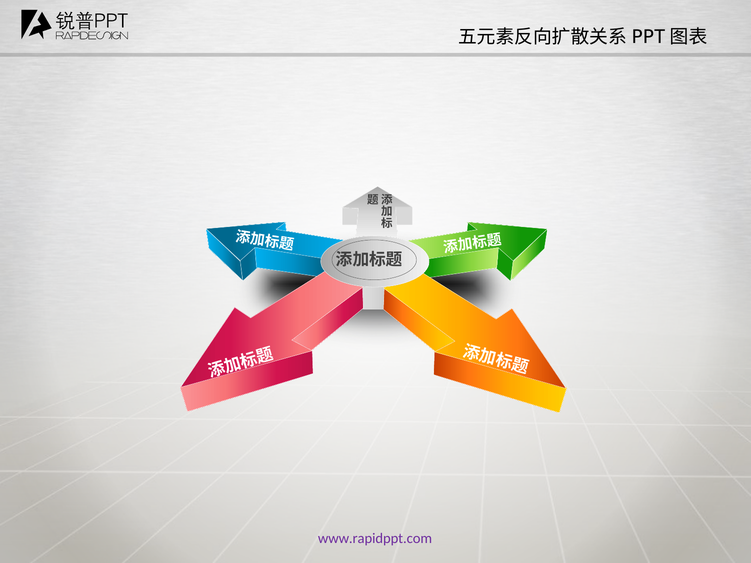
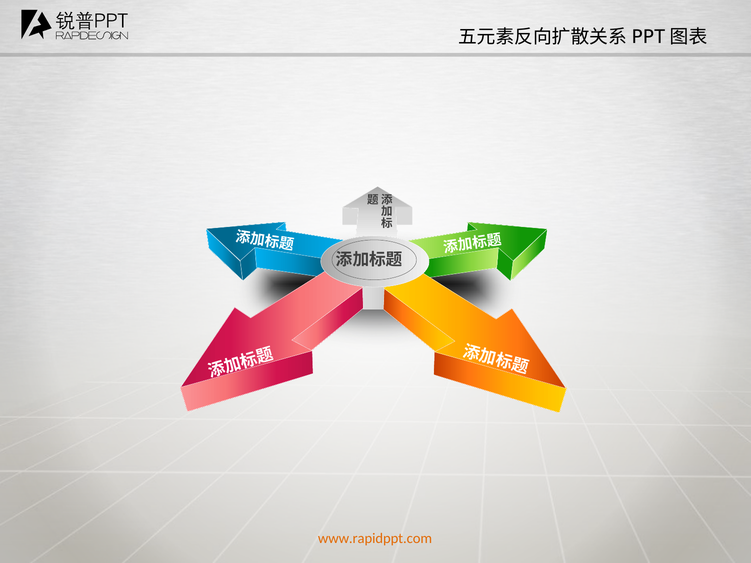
www.rapidppt.com colour: purple -> orange
